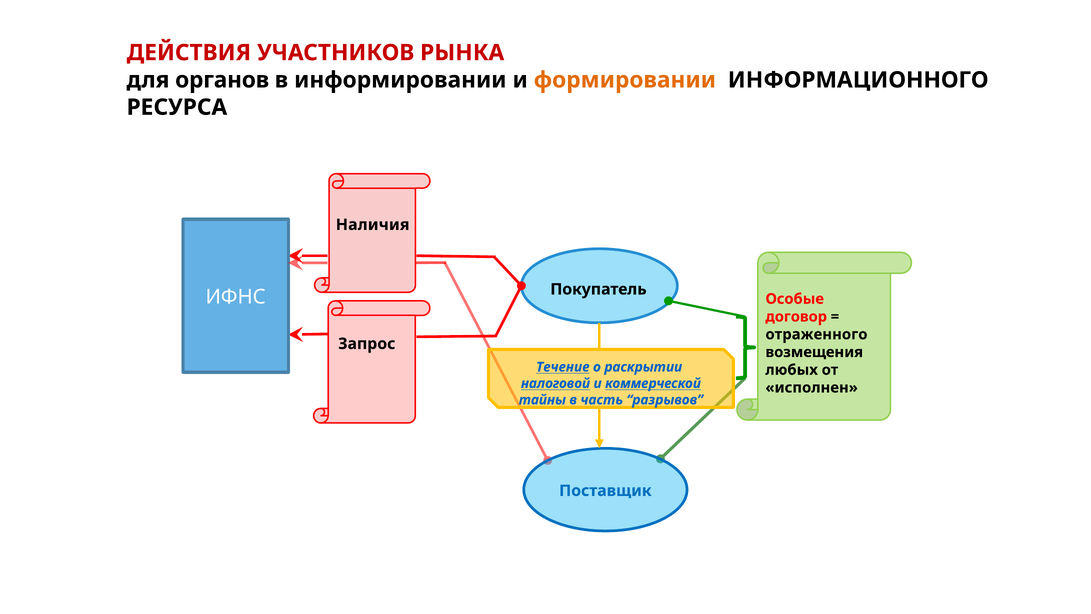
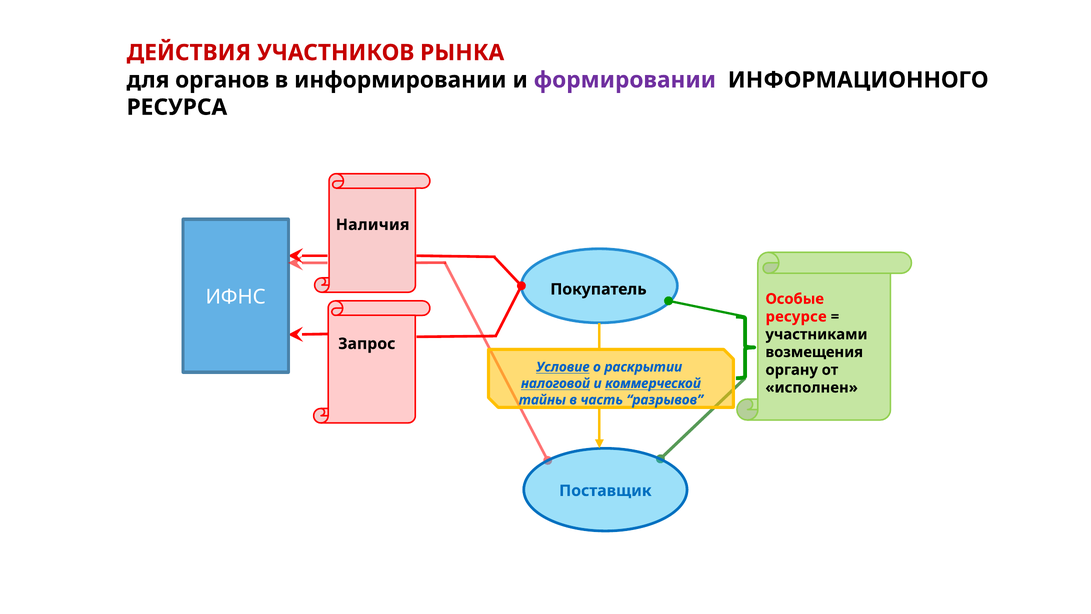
формировании colour: orange -> purple
договор: договор -> ресурсе
отраженного: отраженного -> участниками
Течение: Течение -> Условие
любых: любых -> органу
